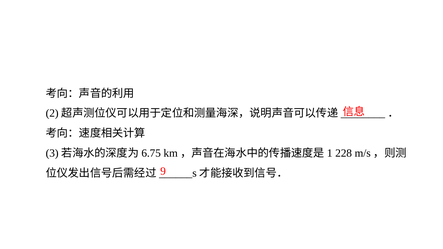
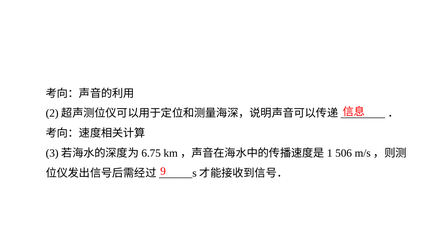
228: 228 -> 506
